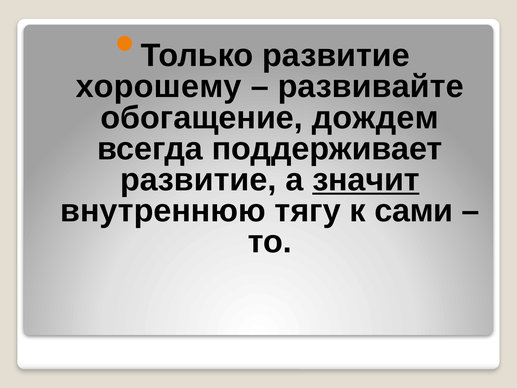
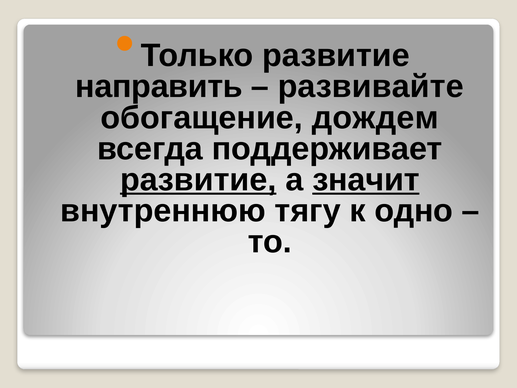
хорошему: хорошему -> направить
развитие at (198, 180) underline: none -> present
сами: сами -> одно
